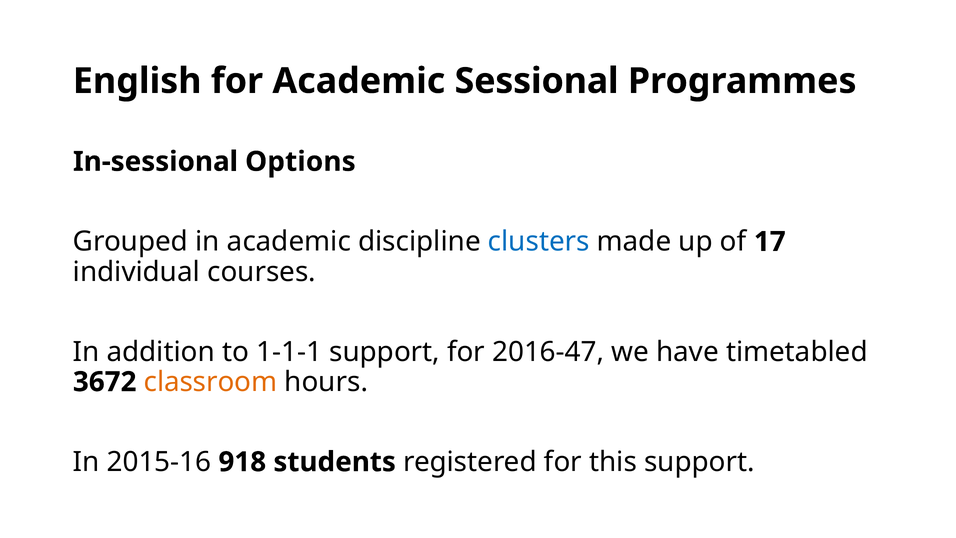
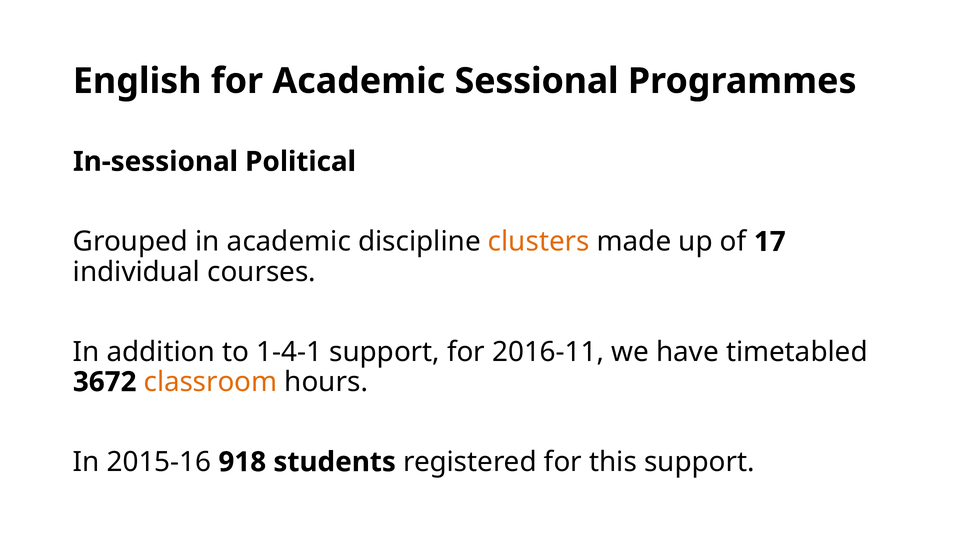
Options: Options -> Political
clusters colour: blue -> orange
1-1-1: 1-1-1 -> 1-4-1
2016-47: 2016-47 -> 2016-11
